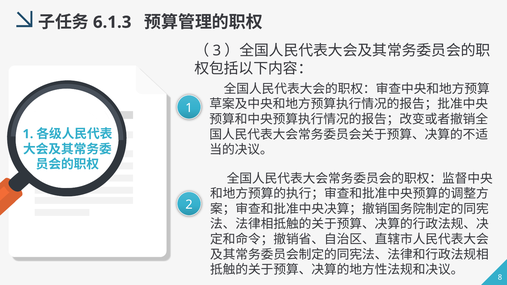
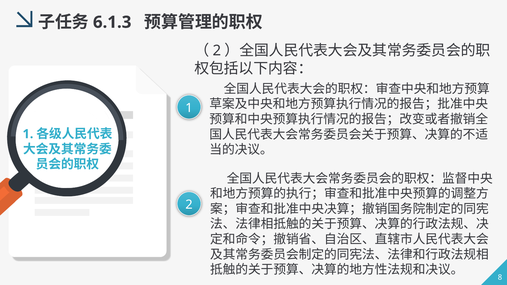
3 at (217, 51): 3 -> 2
